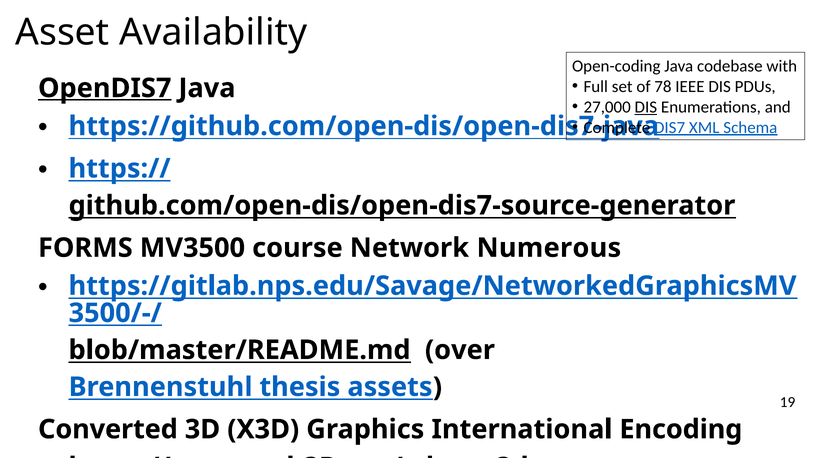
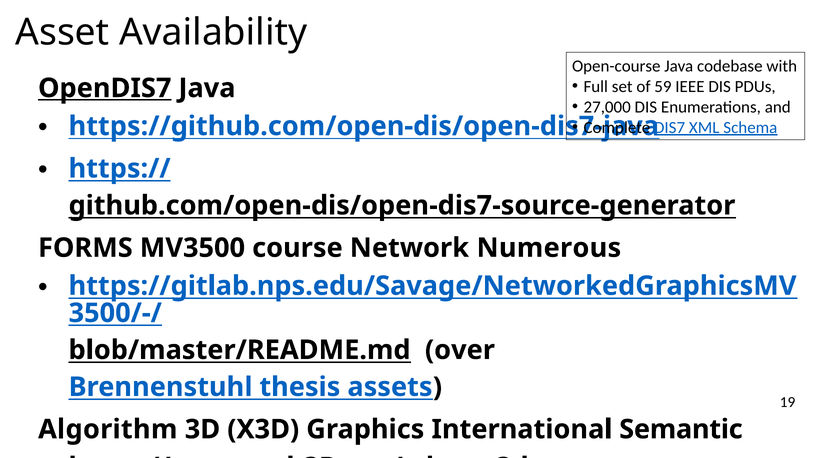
Open-coding: Open-coding -> Open-course
78: 78 -> 59
DIS at (646, 107) underline: present -> none
Converted: Converted -> Algorithm
Encoding: Encoding -> Semantic
